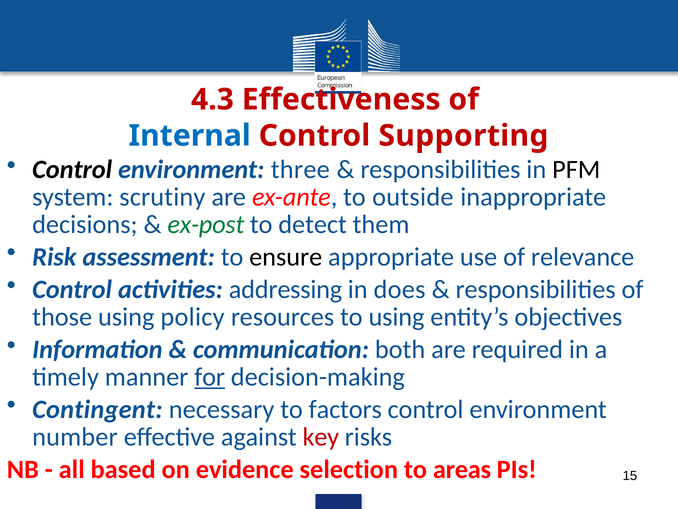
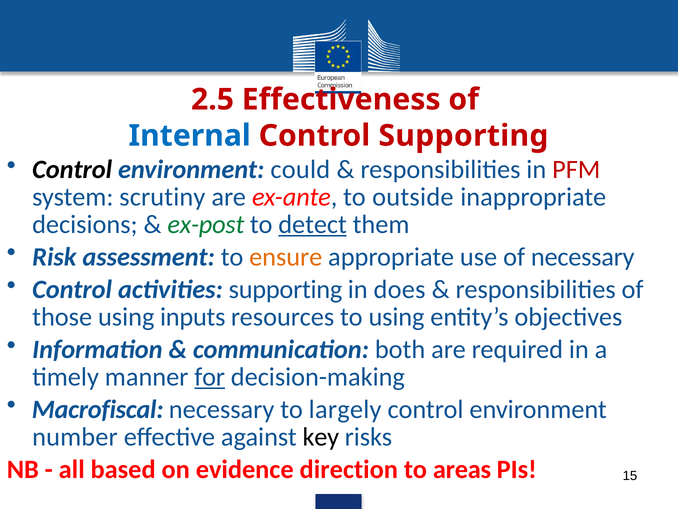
4.3: 4.3 -> 2.5
three: three -> could
PFM colour: black -> red
detect underline: none -> present
ensure colour: black -> orange
of relevance: relevance -> necessary
activities addressing: addressing -> supporting
policy: policy -> inputs
Contingent: Contingent -> Macrofiscal
factors: factors -> largely
key colour: red -> black
selection: selection -> direction
